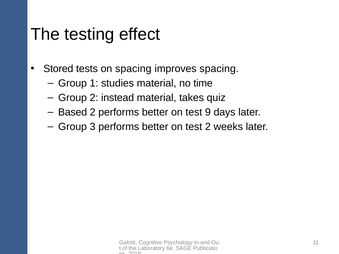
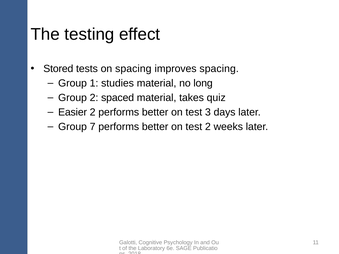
time: time -> long
instead: instead -> spaced
Based: Based -> Easier
9: 9 -> 3
3: 3 -> 7
